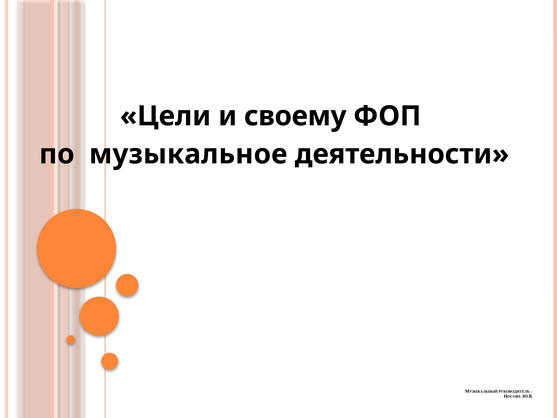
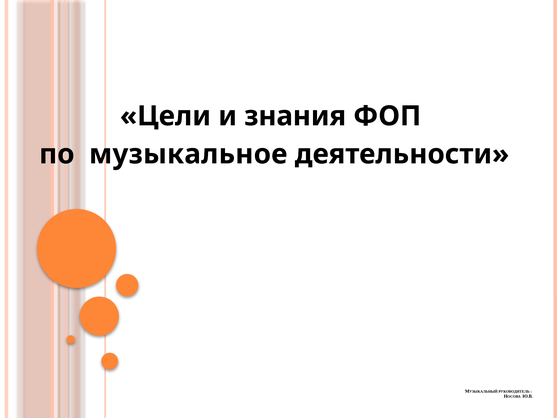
своему: своему -> знания
